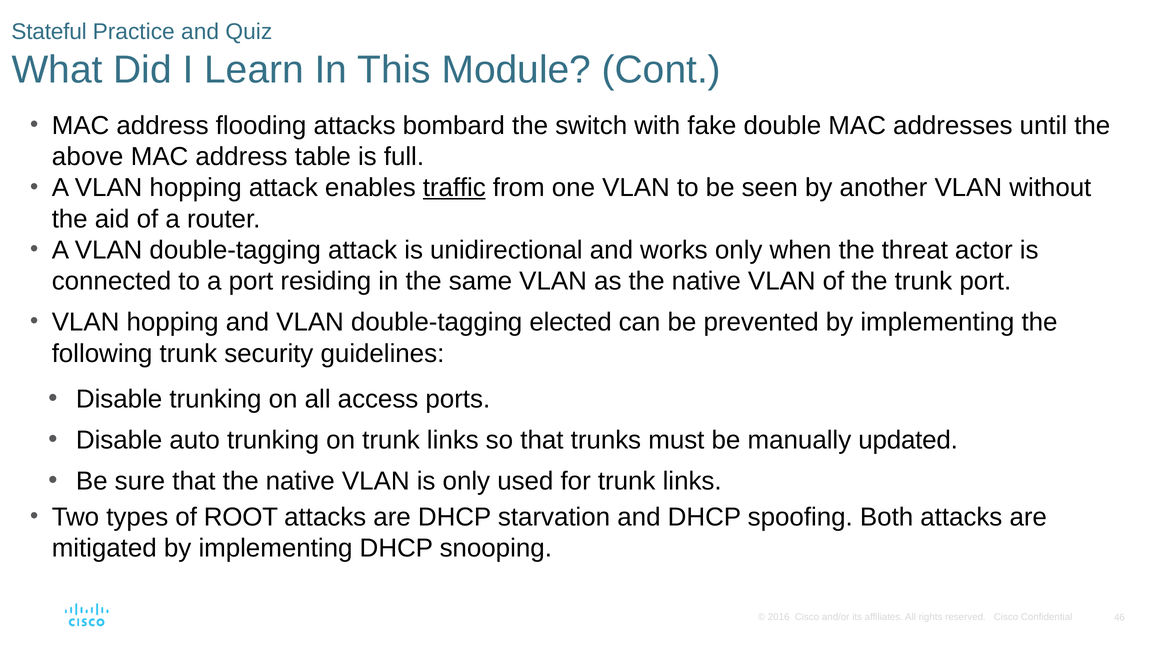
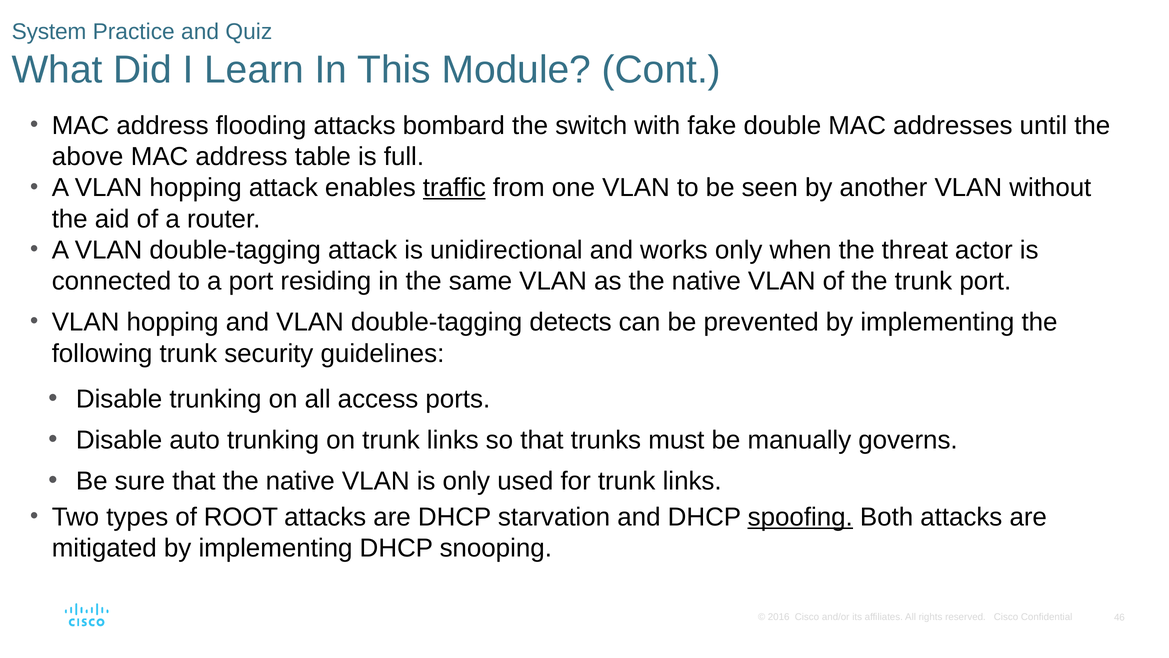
Stateful: Stateful -> System
elected: elected -> detects
updated: updated -> governs
spoofing underline: none -> present
